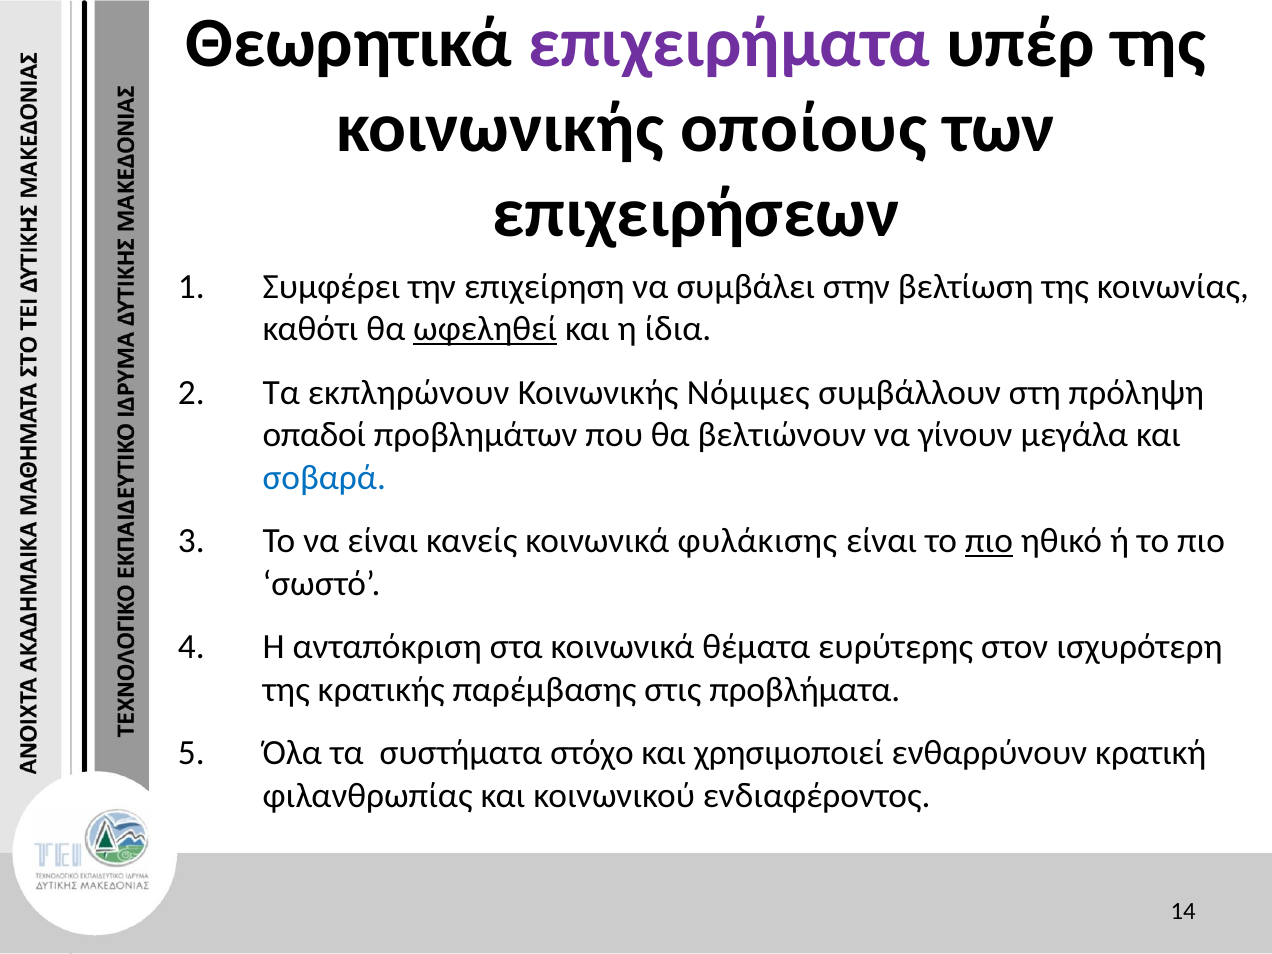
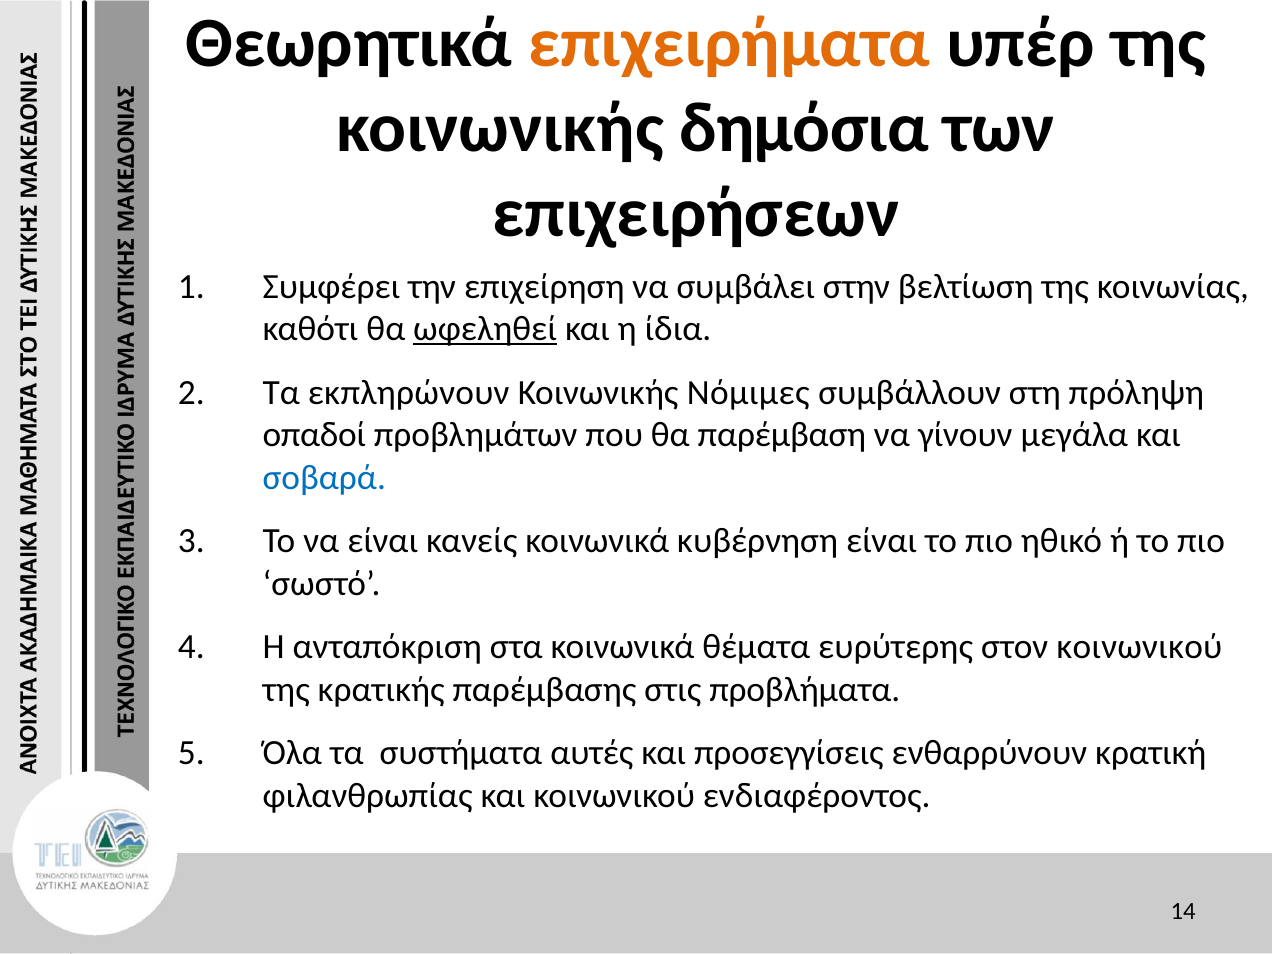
επιχειρήματα colour: purple -> orange
οποίους: οποίους -> δημόσια
βελτιώνουν: βελτιώνουν -> παρέμβαση
φυλάκισης: φυλάκισης -> κυβέρνηση
πιο at (989, 541) underline: present -> none
στον ισχυρότερη: ισχυρότερη -> κοινωνικού
στόχο: στόχο -> αυτές
χρησιμοποιεί: χρησιμοποιεί -> προσεγγίσεις
